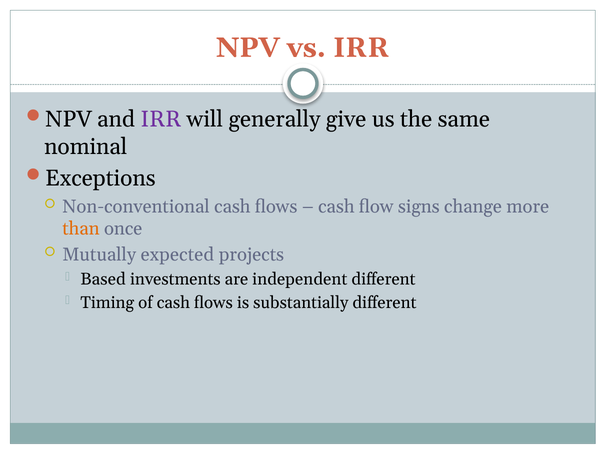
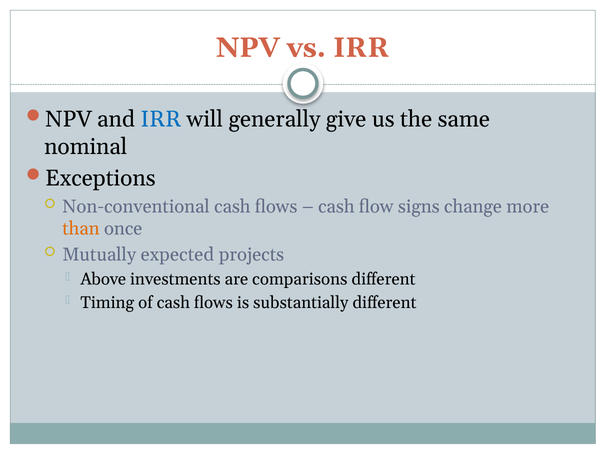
IRR at (161, 119) colour: purple -> blue
Based: Based -> Above
independent: independent -> comparisons
